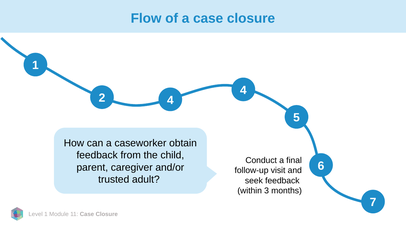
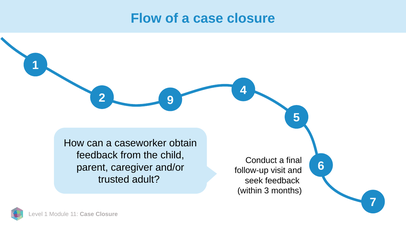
2 4: 4 -> 9
